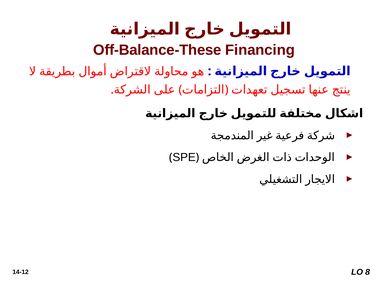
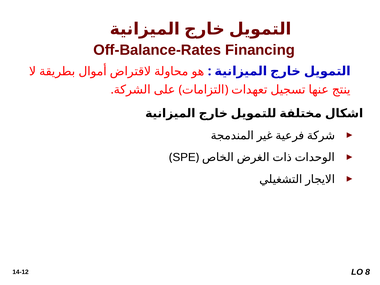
Off-Balance-These: Off-Balance-These -> Off-Balance-Rates
